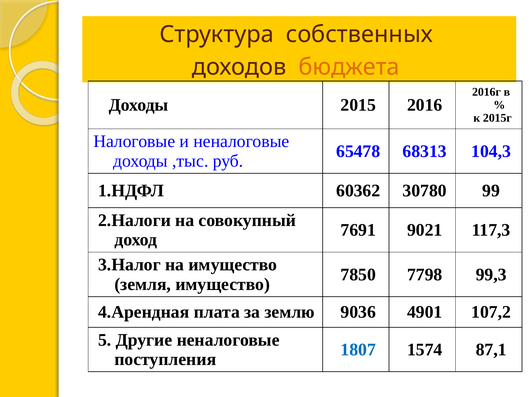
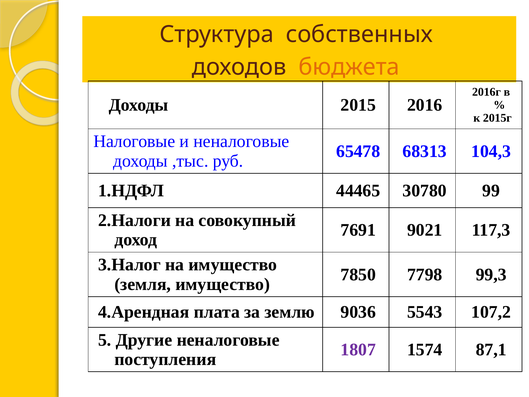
60362: 60362 -> 44465
4901: 4901 -> 5543
1807 colour: blue -> purple
